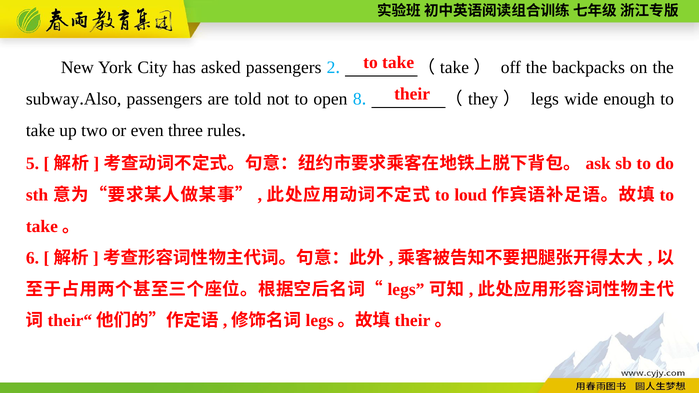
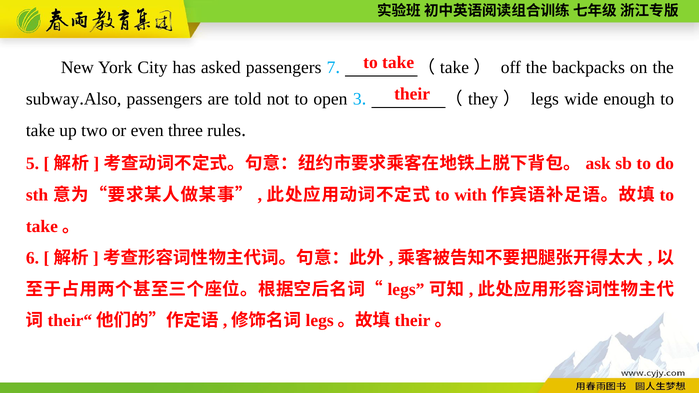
2: 2 -> 7
8: 8 -> 3
loud: loud -> with
